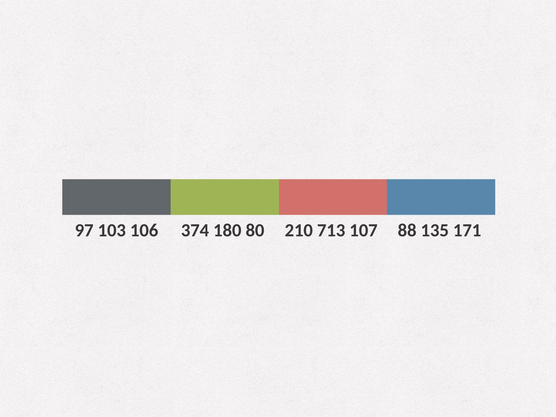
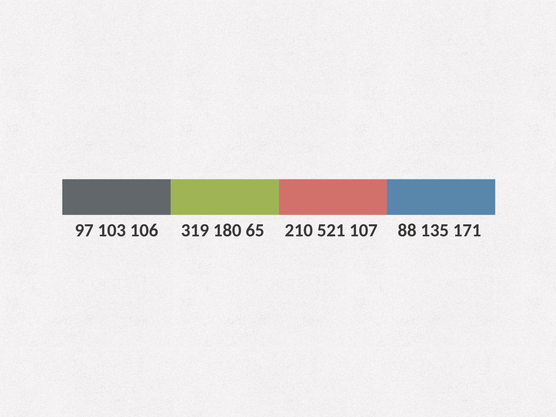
374: 374 -> 319
80: 80 -> 65
713: 713 -> 521
